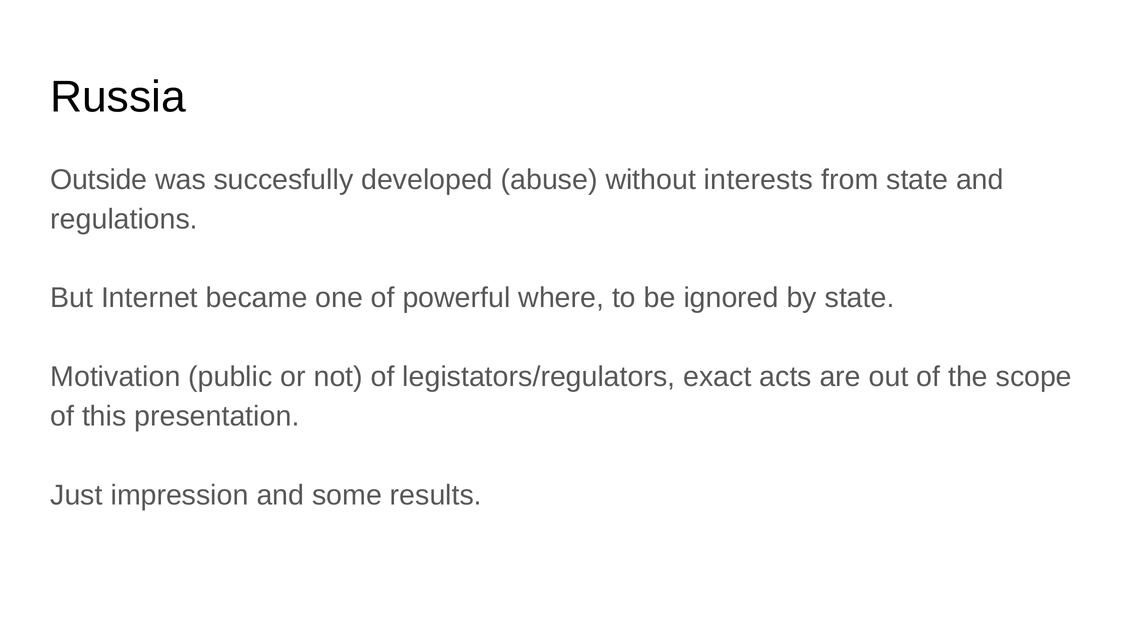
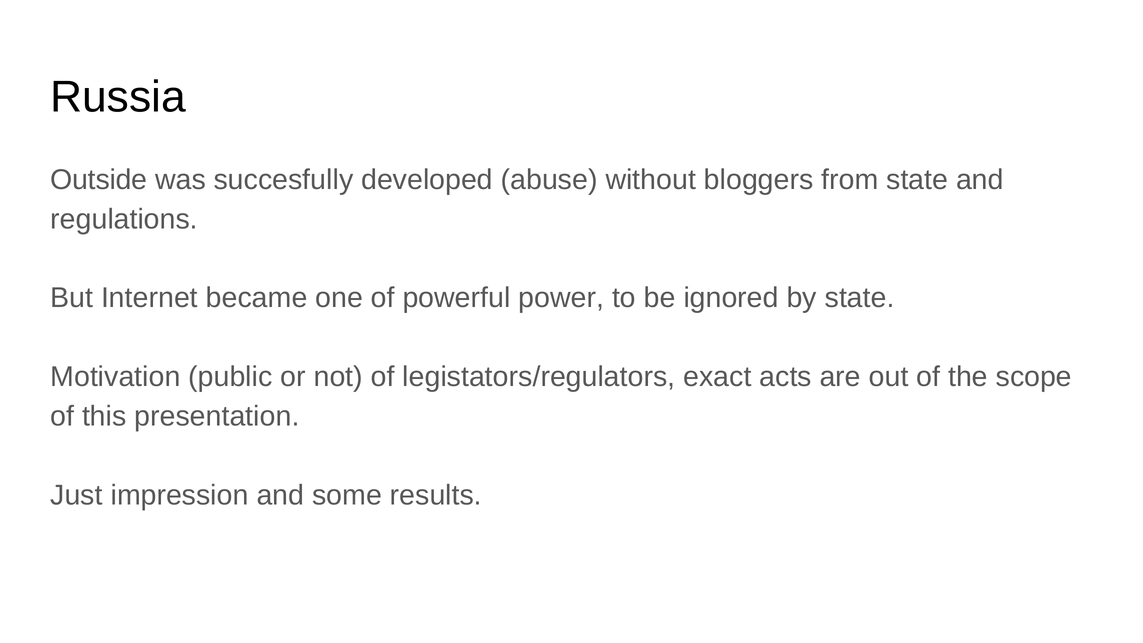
interests: interests -> bloggers
where: where -> power
